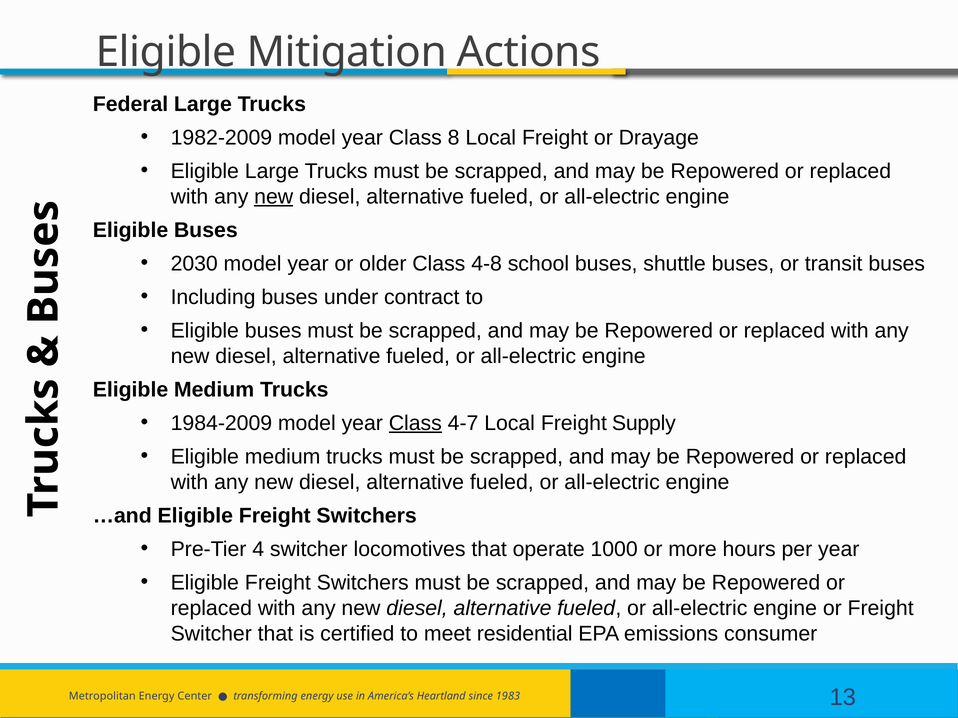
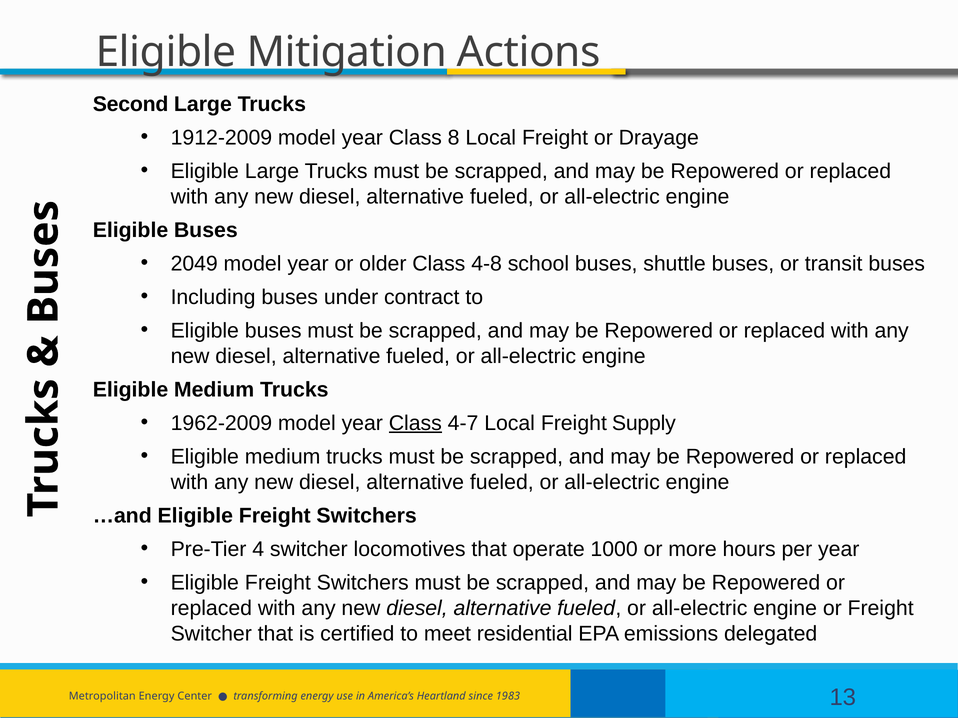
Federal: Federal -> Second
1982-2009: 1982-2009 -> 1912-2009
new at (274, 197) underline: present -> none
2030: 2030 -> 2049
1984-2009: 1984-2009 -> 1962-2009
consumer: consumer -> delegated
